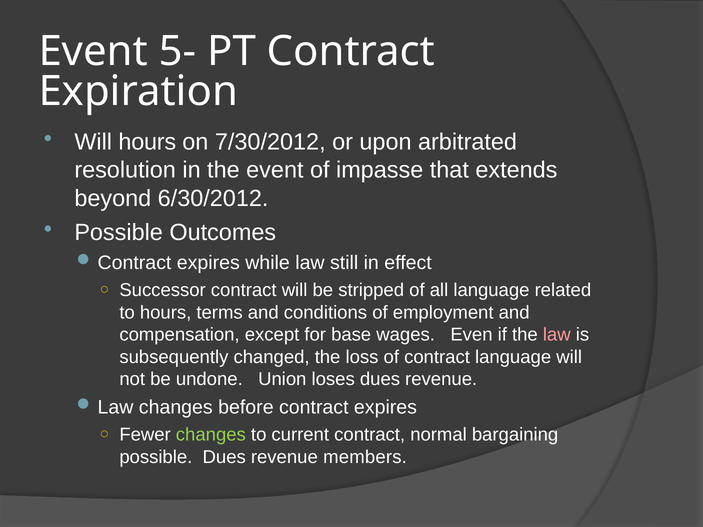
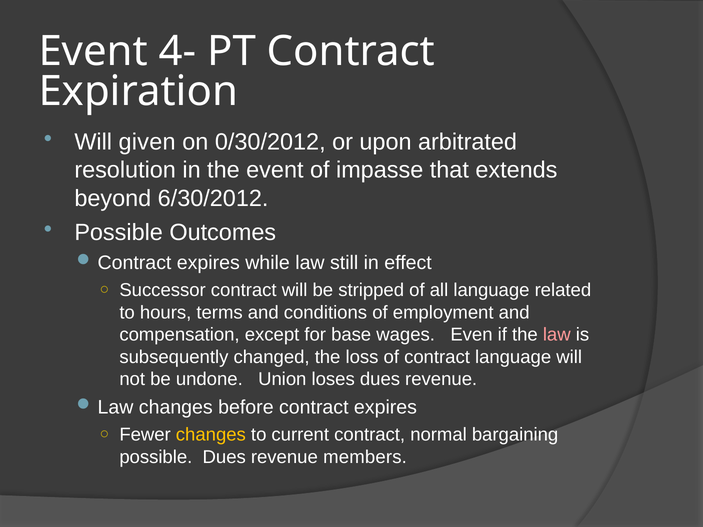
5-: 5- -> 4-
Will hours: hours -> given
7/30/2012: 7/30/2012 -> 0/30/2012
changes at (211, 435) colour: light green -> yellow
